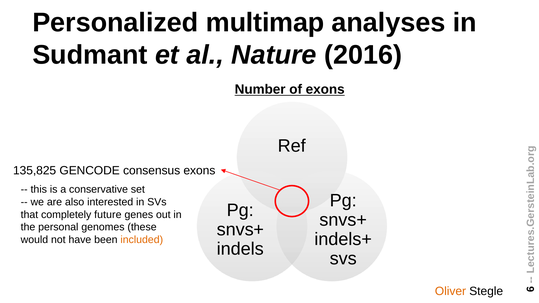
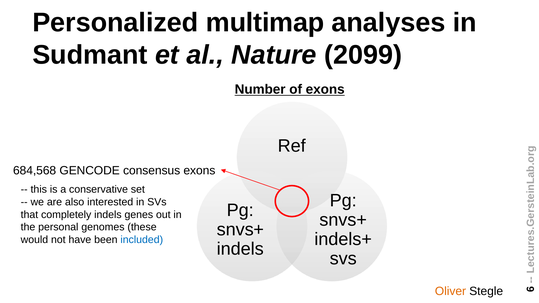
2016: 2016 -> 2099
135,825: 135,825 -> 684,568
completely future: future -> indels
included colour: orange -> blue
